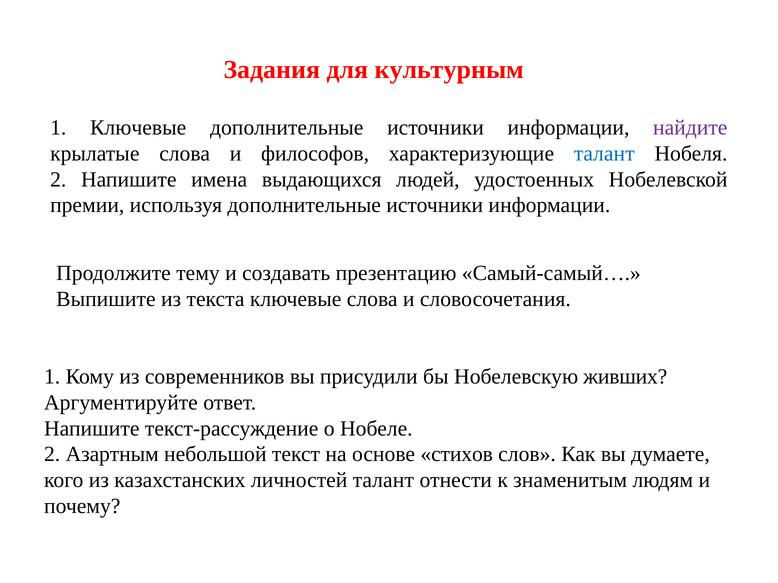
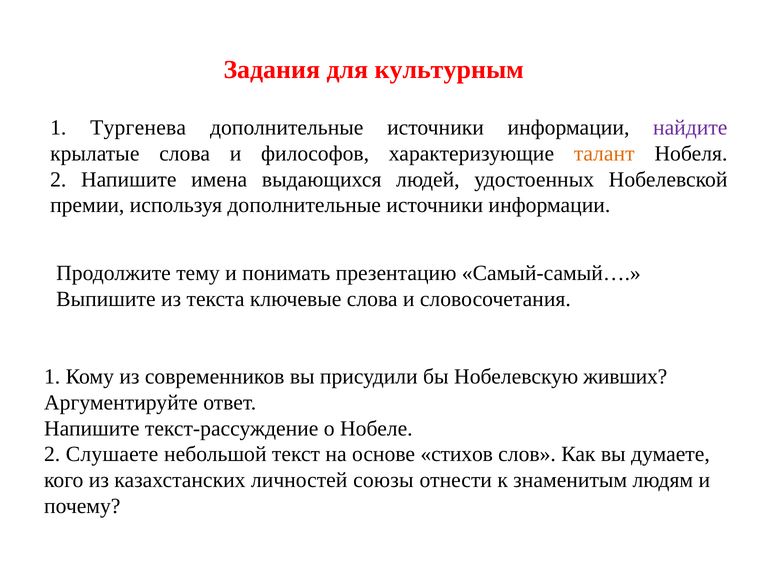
1 Ключевые: Ключевые -> Тургенева
талант at (604, 154) colour: blue -> orange
создавать: создавать -> понимать
Азартным: Азартным -> Слушаете
личностей талант: талант -> союзы
